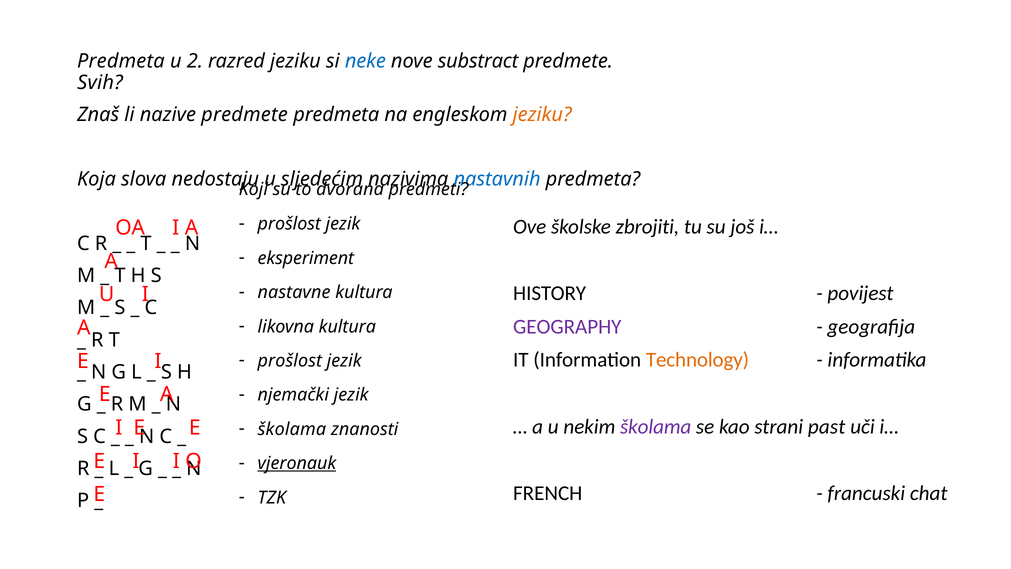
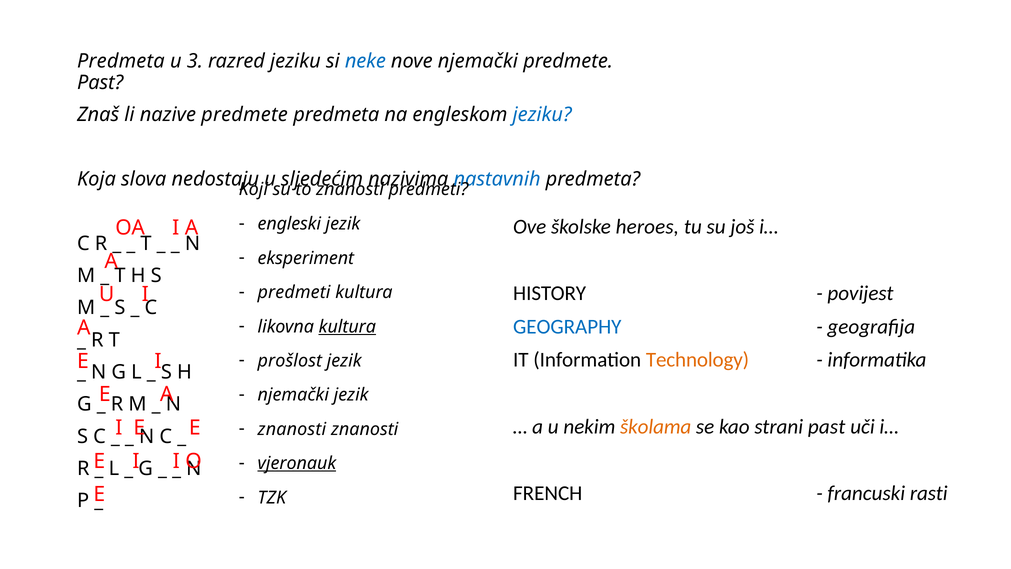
2: 2 -> 3
nove substract: substract -> njemački
Svih at (100, 83): Svih -> Past
jeziku at (542, 115) colour: orange -> blue
dvorana at (350, 189): dvorana -> znanosti
prošlost at (289, 224): prošlost -> engleski
zbrojiti: zbrojiti -> heroes
nastavne at (294, 292): nastavne -> predmeti
kultura at (347, 326) underline: none -> present
GEOGRAPHY colour: purple -> blue
školama at (656, 426) colour: purple -> orange
školama at (292, 429): školama -> znanosti
chat: chat -> rasti
